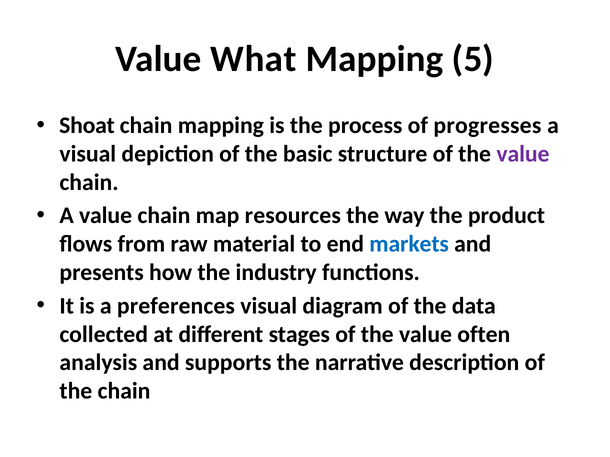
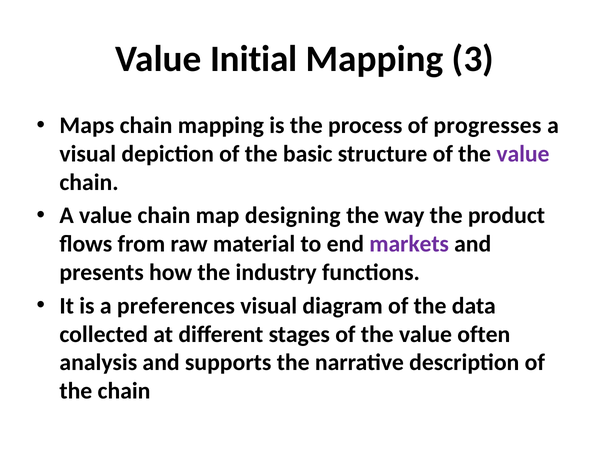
What: What -> Initial
5: 5 -> 3
Shoat: Shoat -> Maps
resources: resources -> designing
markets colour: blue -> purple
